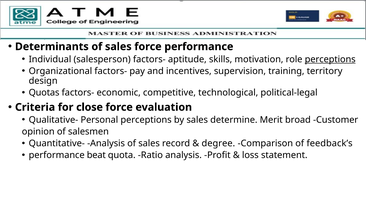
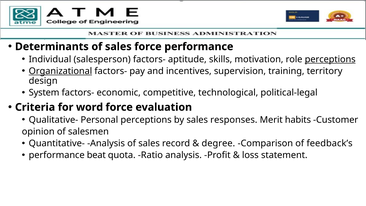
Organizational underline: none -> present
Quotas: Quotas -> System
close: close -> word
determine: determine -> responses
broad: broad -> habits
